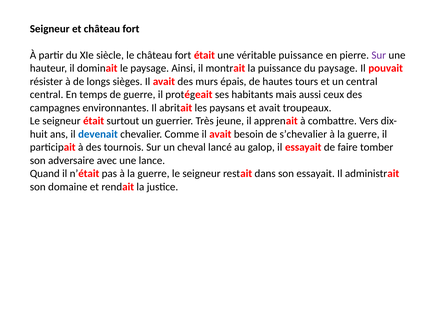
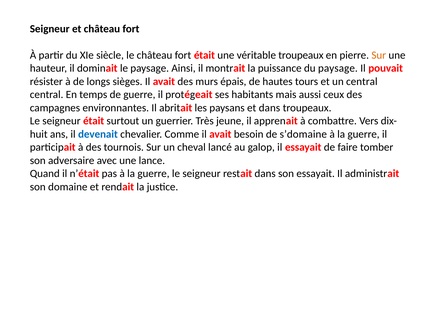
véritable puissance: puissance -> troupeaux
Sur at (379, 55) colour: purple -> orange
et avait: avait -> dans
s’chevalier: s’chevalier -> s’domaine
